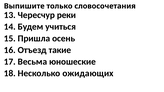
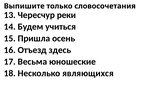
такие: такие -> здесь
ожидающих: ожидающих -> являющихся
